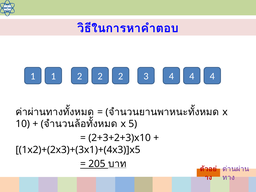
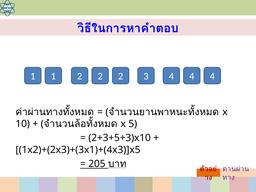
2+3+2+3)x10: 2+3+2+3)x10 -> 2+3+5+3)x10
